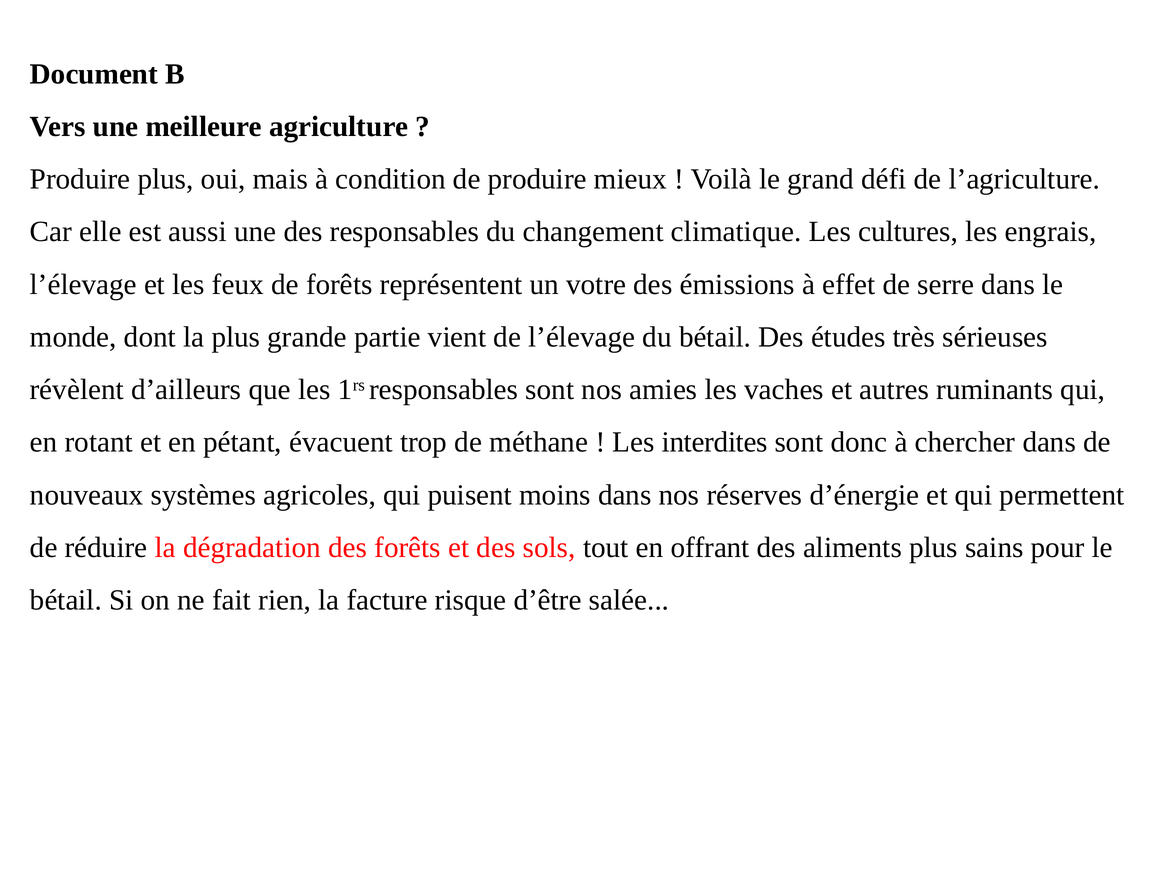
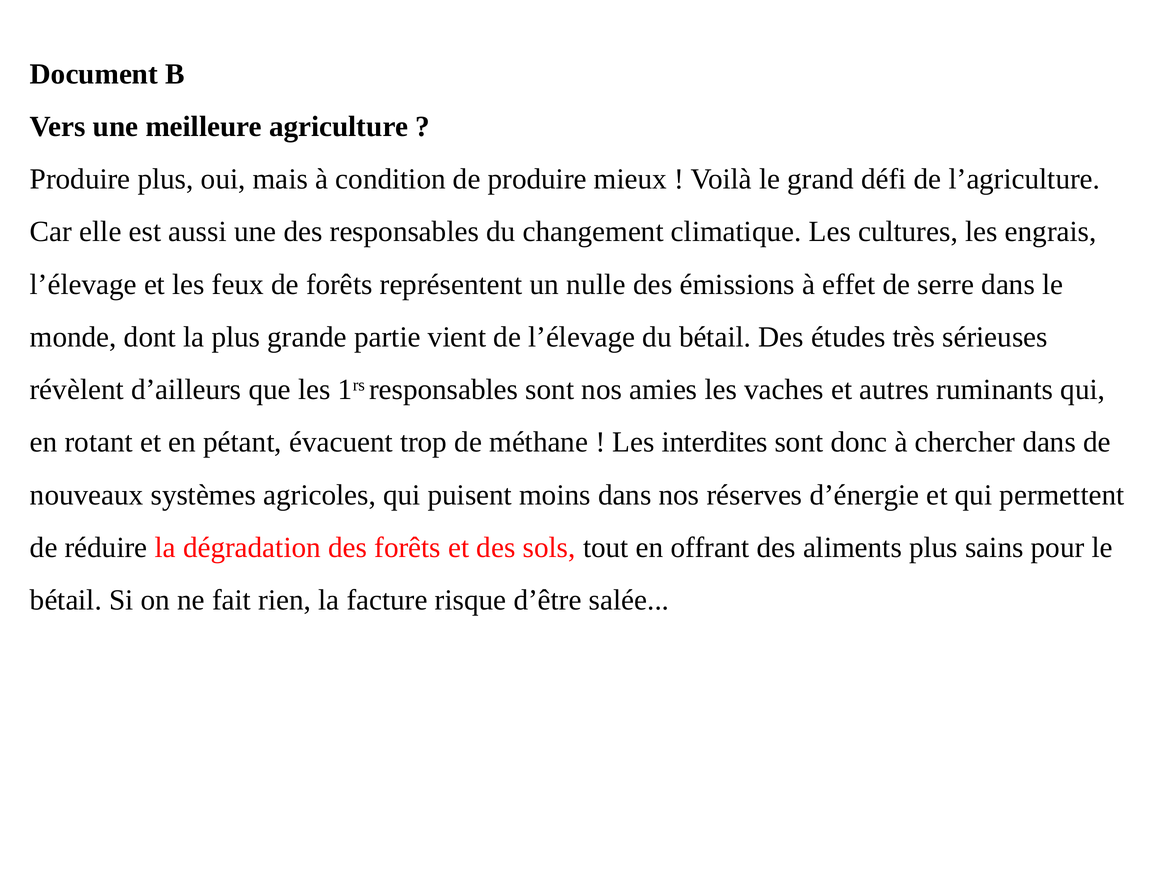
votre: votre -> nulle
